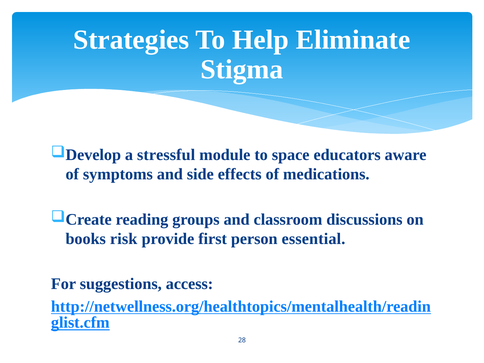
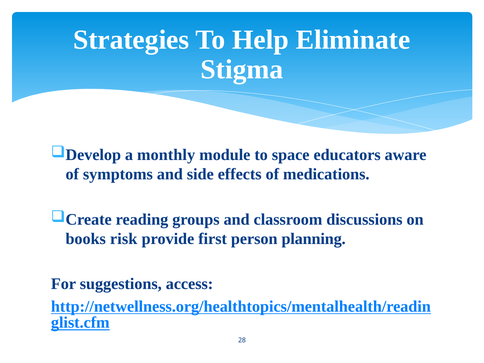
stressful: stressful -> monthly
essential: essential -> planning
